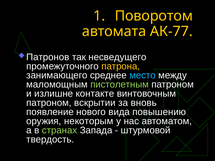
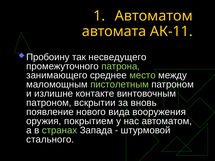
Поворотом at (154, 16): Поворотом -> Автоматом
АК-77: АК-77 -> АК-11
Патронов: Патронов -> Пробоину
патрона colour: yellow -> light green
место colour: light blue -> light green
повышению: повышению -> вооружения
некоторым: некоторым -> покрытием
твердость: твердость -> стального
